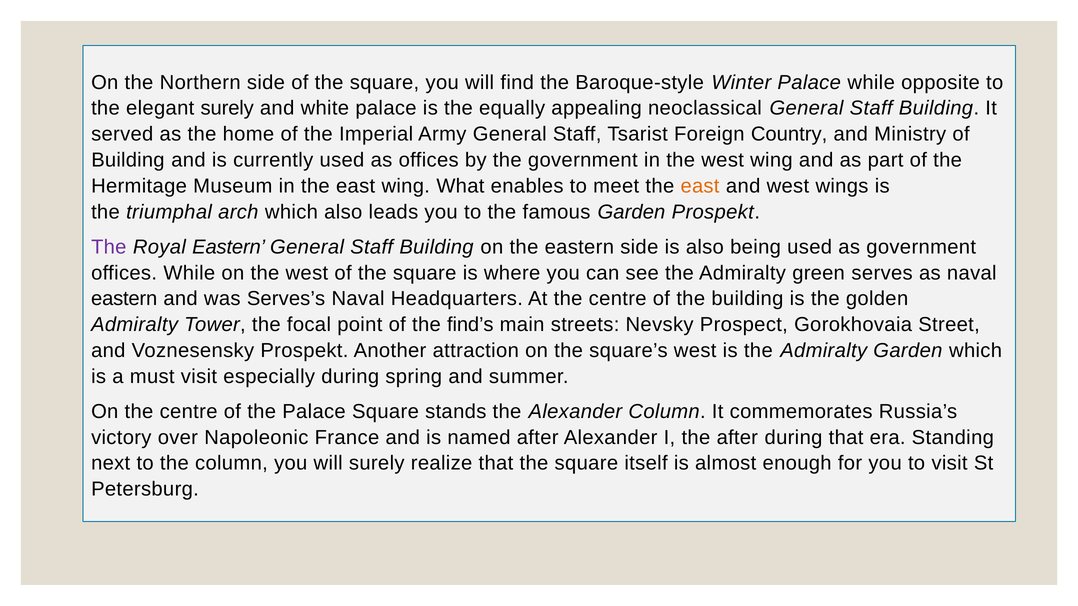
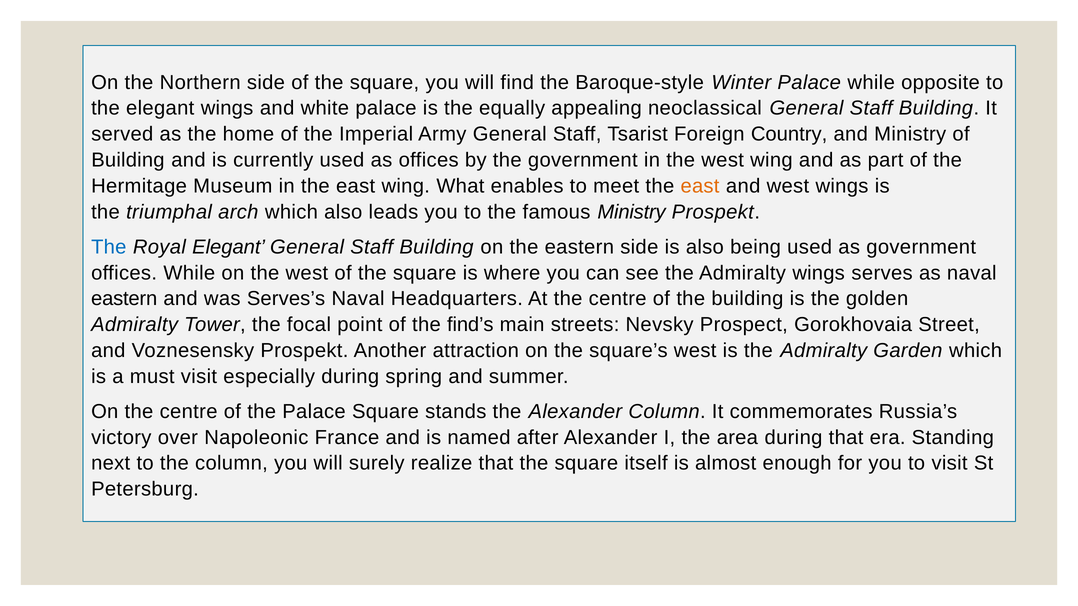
elegant surely: surely -> wings
famous Garden: Garden -> Ministry
The at (109, 247) colour: purple -> blue
Royal Eastern: Eastern -> Elegant
Admiralty green: green -> wings
the after: after -> area
